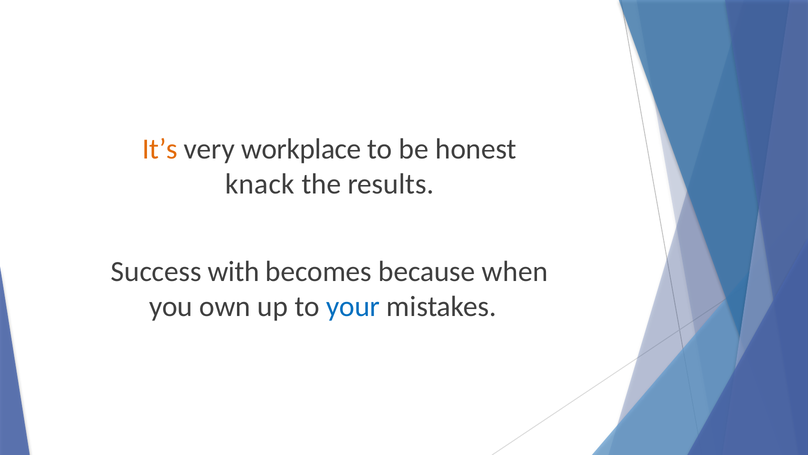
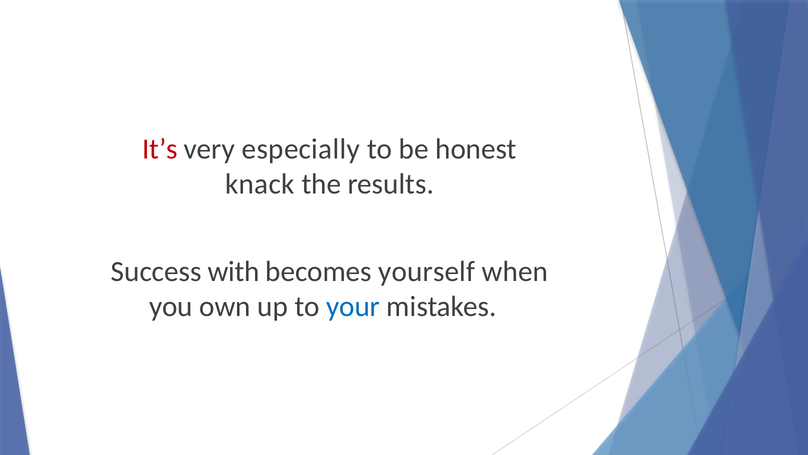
It’s colour: orange -> red
workplace: workplace -> especially
because: because -> yourself
